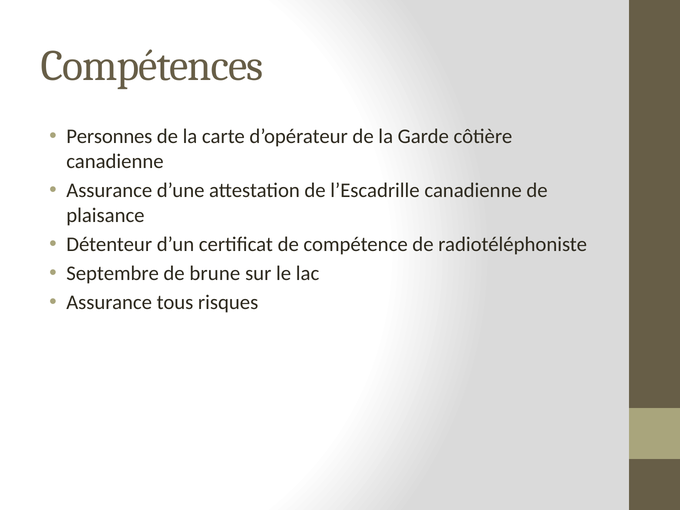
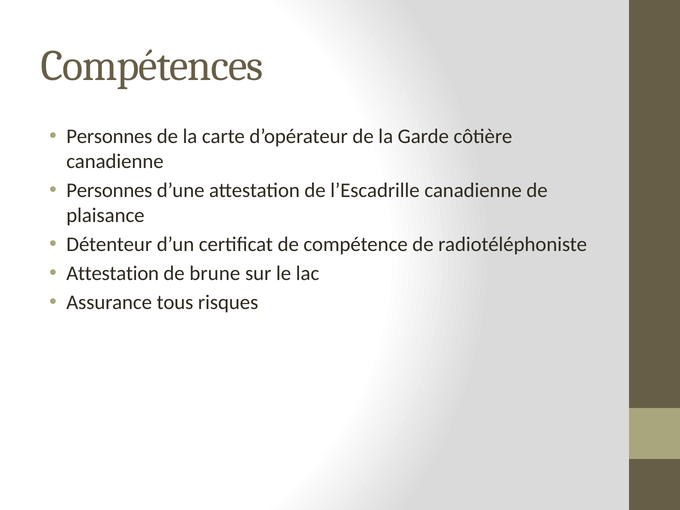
Assurance at (109, 190): Assurance -> Personnes
Septembre at (113, 273): Septembre -> Attestation
